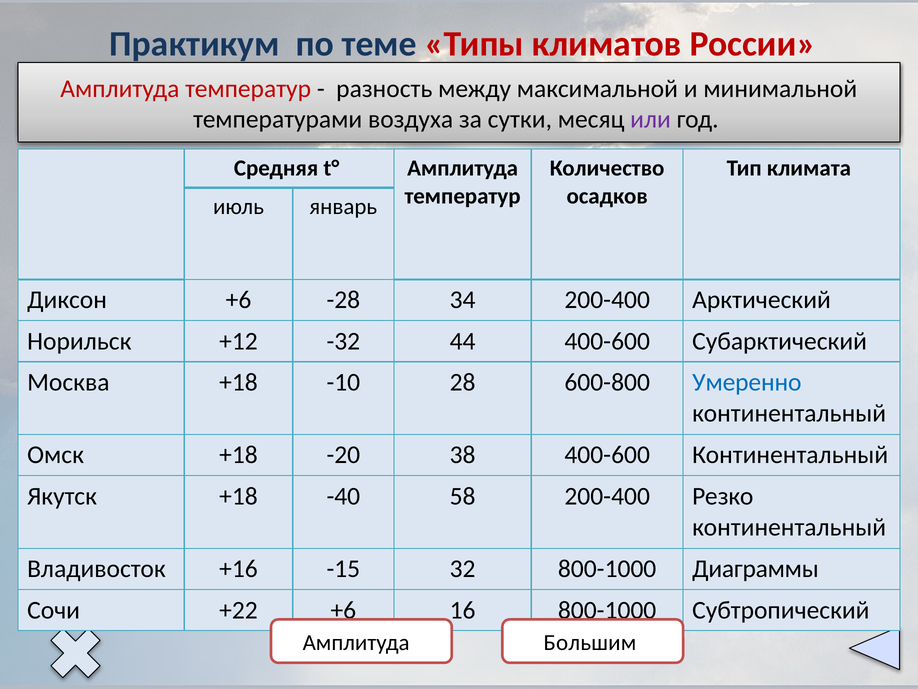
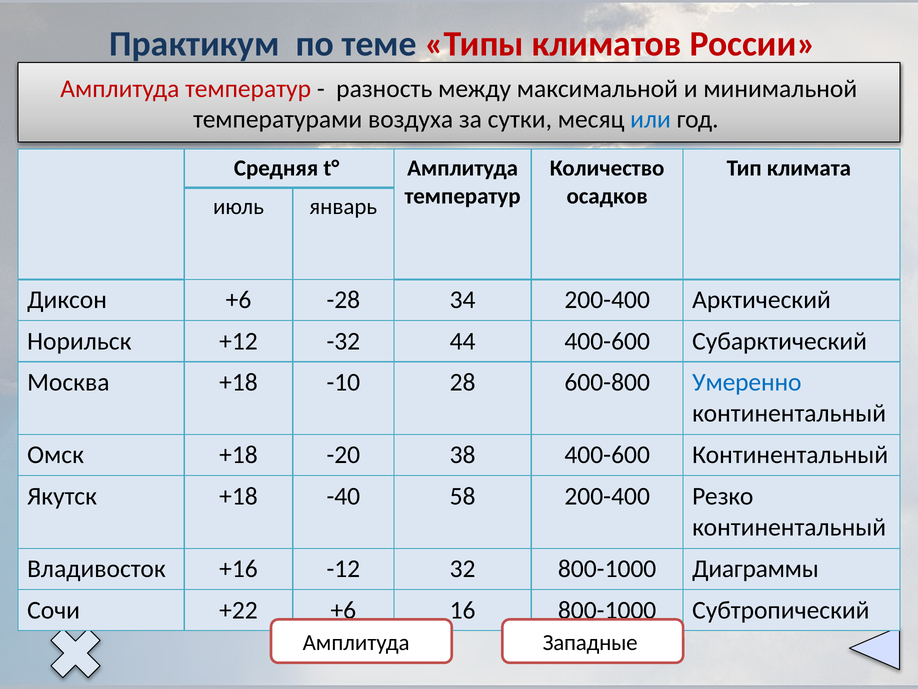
или colour: purple -> blue
-15: -15 -> -12
Большим: Большим -> Западные
